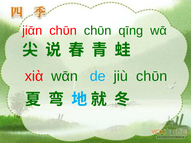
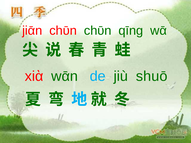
jiù chῡn: chῡn -> shuō
